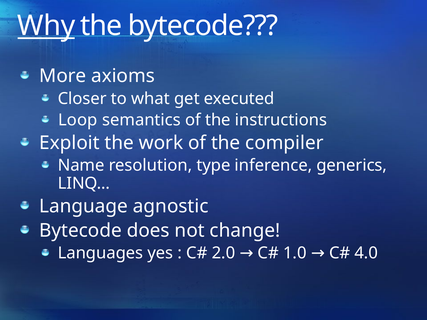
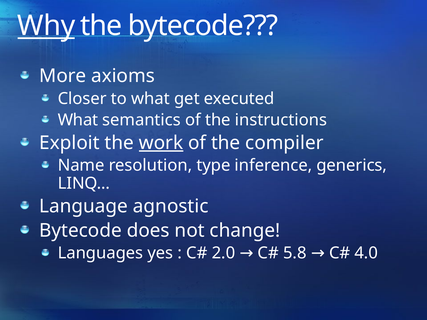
Loop at (78, 120): Loop -> What
work underline: none -> present
1.0: 1.0 -> 5.8
